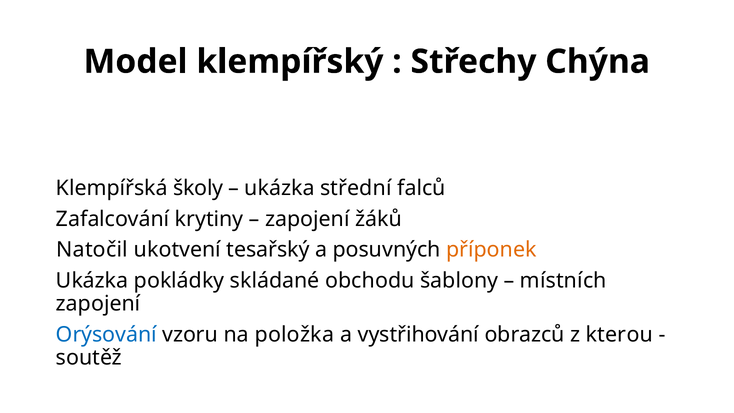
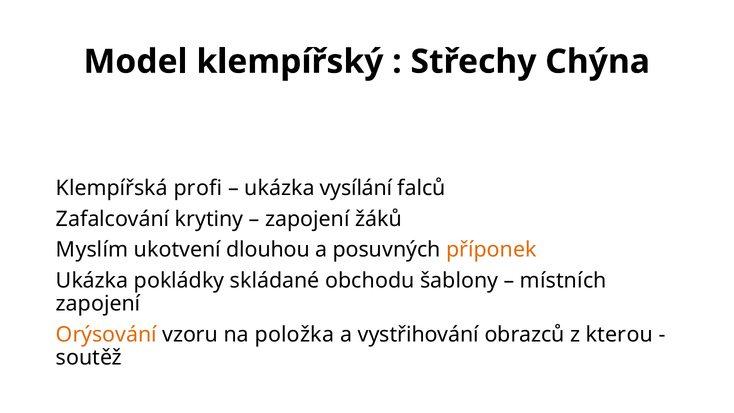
školy: školy -> profi
střední: střední -> vysílání
Natočil: Natočil -> Myslím
tesařský: tesařský -> dlouhou
Orýsování colour: blue -> orange
